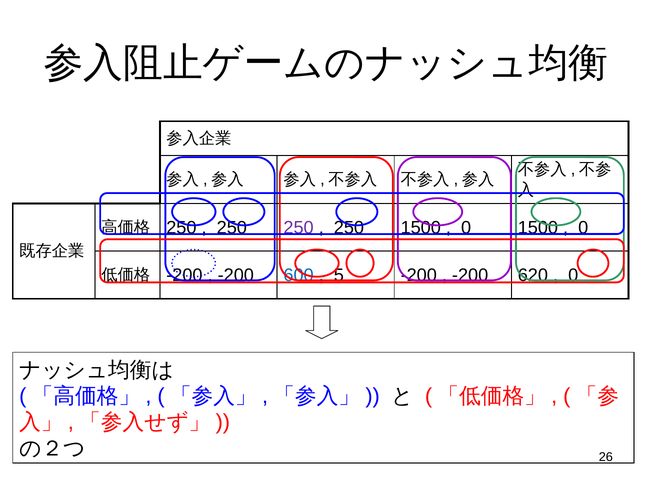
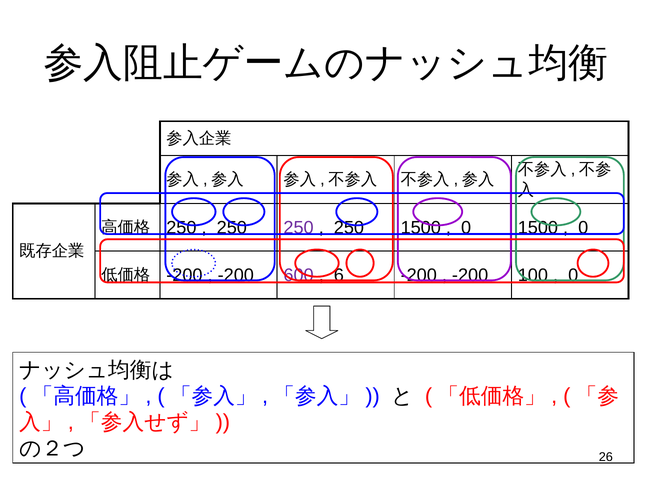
600 colour: blue -> purple
5: 5 -> 6
620: 620 -> 100
